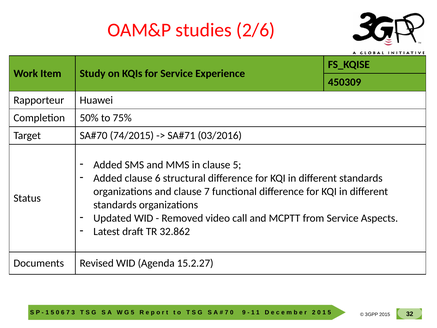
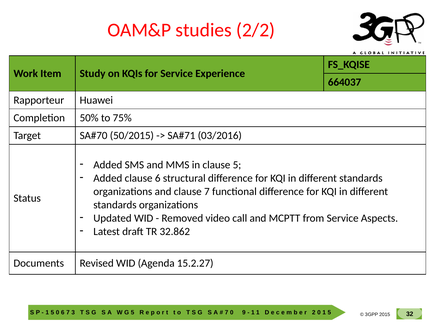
2/6: 2/6 -> 2/2
450309: 450309 -> 664037
74/2015: 74/2015 -> 50/2015
